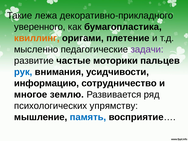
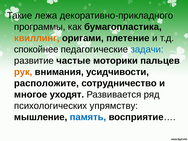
уверенного: уверенного -> программы
мысленно: мысленно -> спокойнее
задачи colour: purple -> blue
рук colour: blue -> orange
информацию: информацию -> расположите
землю: землю -> уходят
